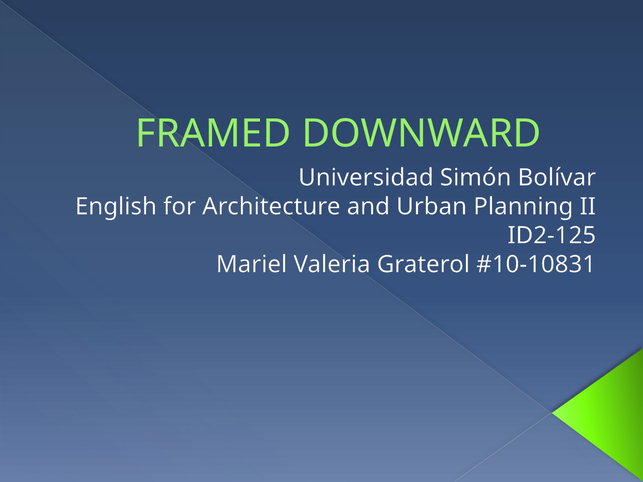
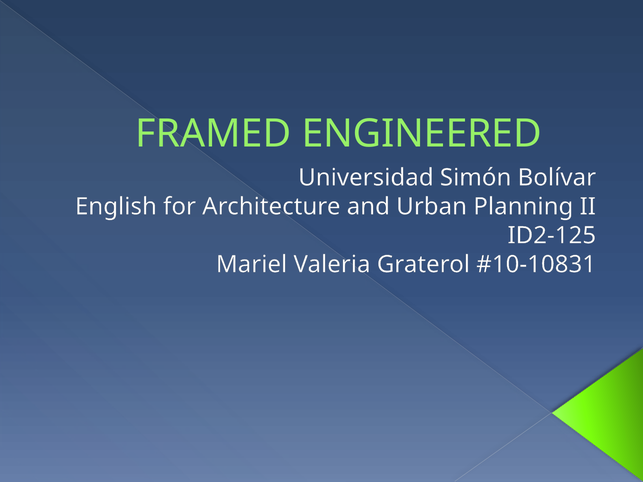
DOWNWARD: DOWNWARD -> ENGINEERED
